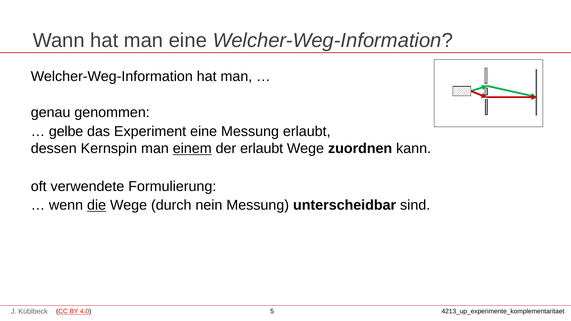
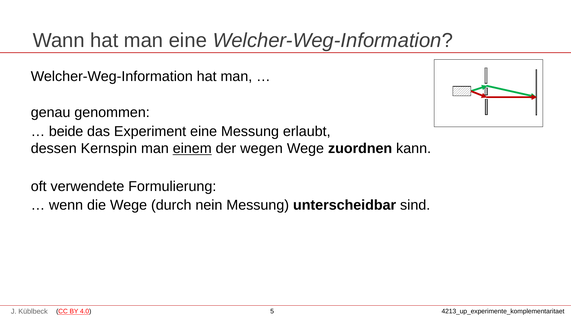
gelbe: gelbe -> beide
der erlaubt: erlaubt -> wegen
die underline: present -> none
